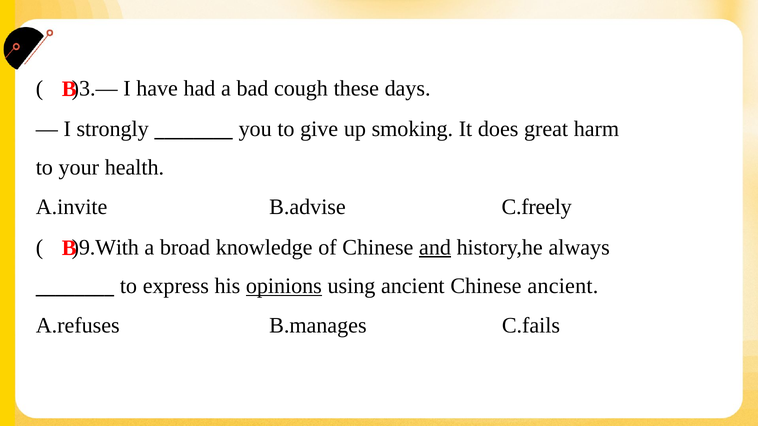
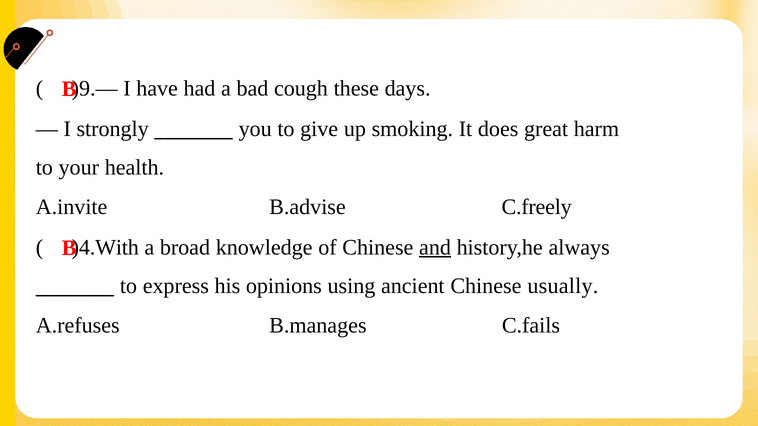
)3.—: )3.— -> )9.—
)9.With: )9.With -> )4.With
opinions underline: present -> none
Chinese ancient: ancient -> usually
